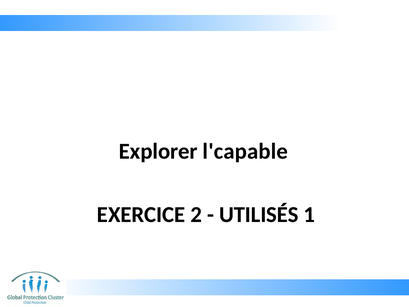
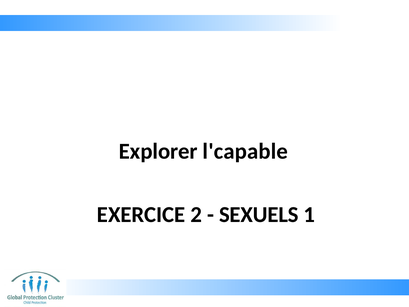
UTILISÉS: UTILISÉS -> SEXUELS
